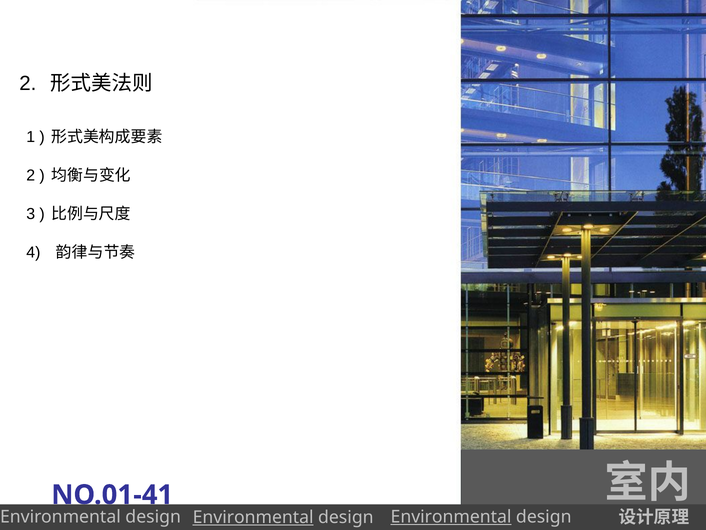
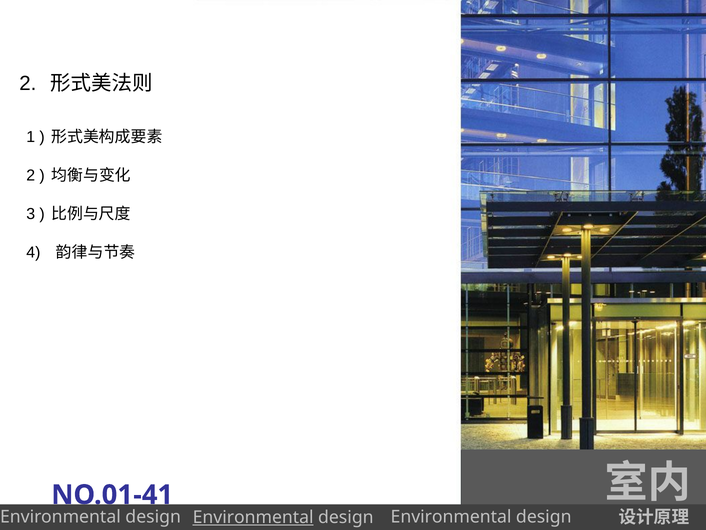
Environmental at (451, 516) underline: present -> none
